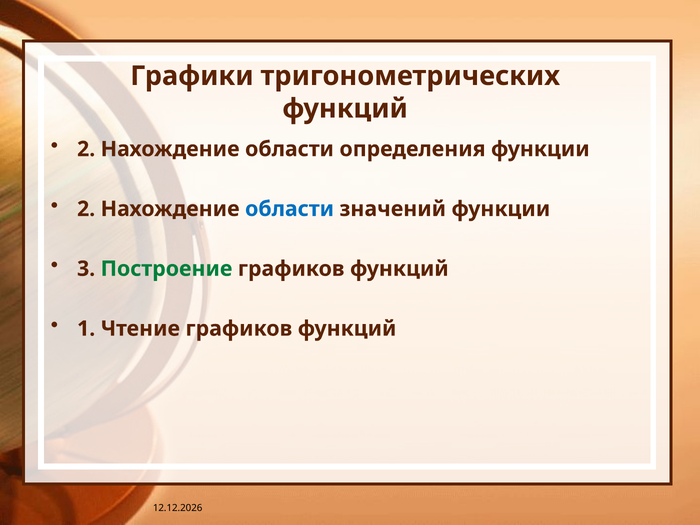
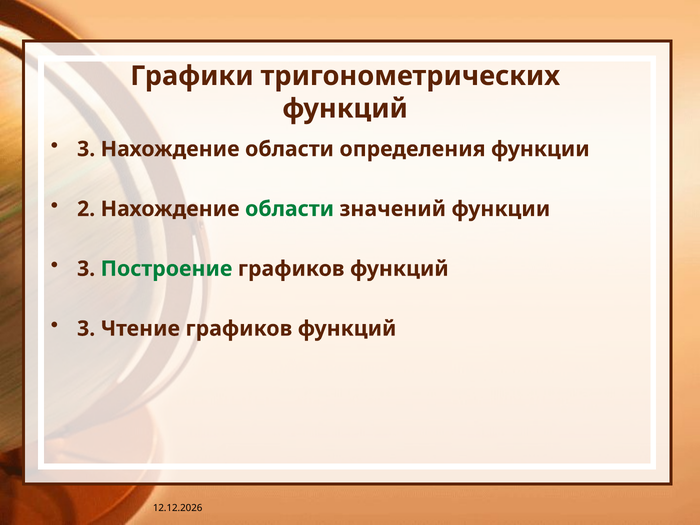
2 at (86, 149): 2 -> 3
области at (290, 209) colour: blue -> green
1 at (86, 329): 1 -> 3
